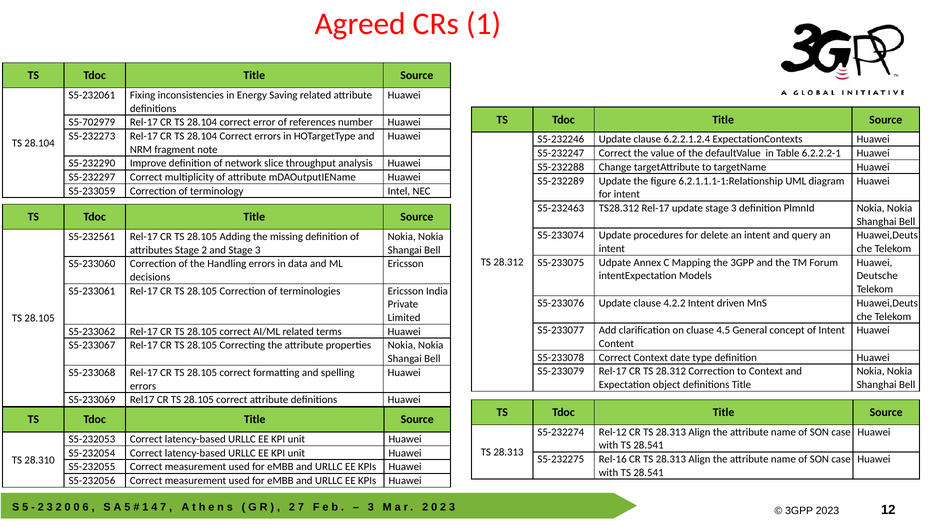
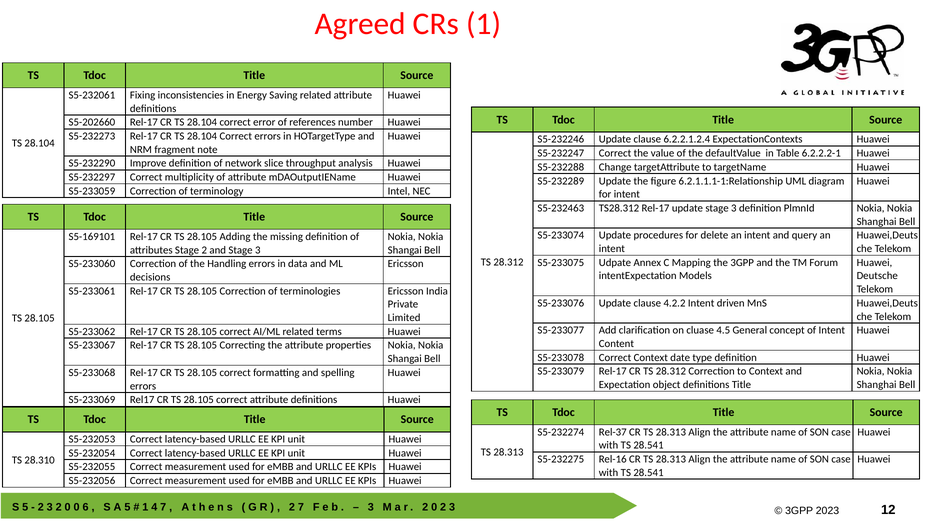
S5-702979: S5-702979 -> S5-202660
S5-232561: S5-232561 -> S5-169101
Rel-12: Rel-12 -> Rel-37
